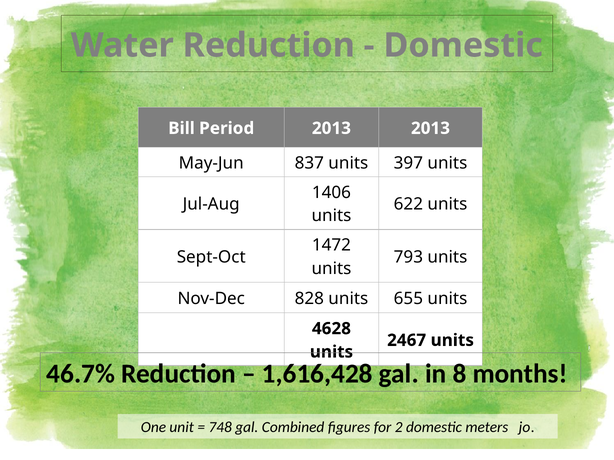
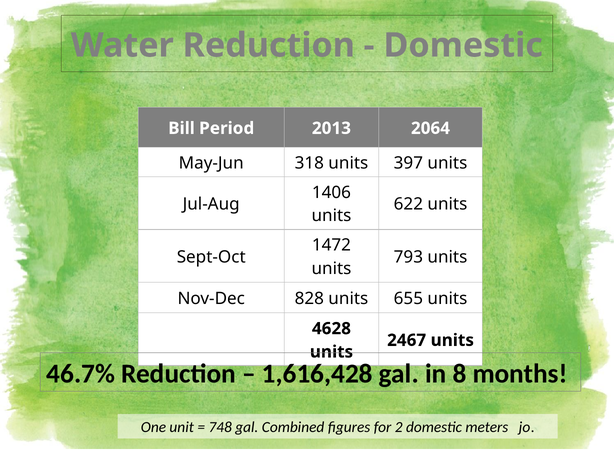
2013 2013: 2013 -> 2064
837: 837 -> 318
